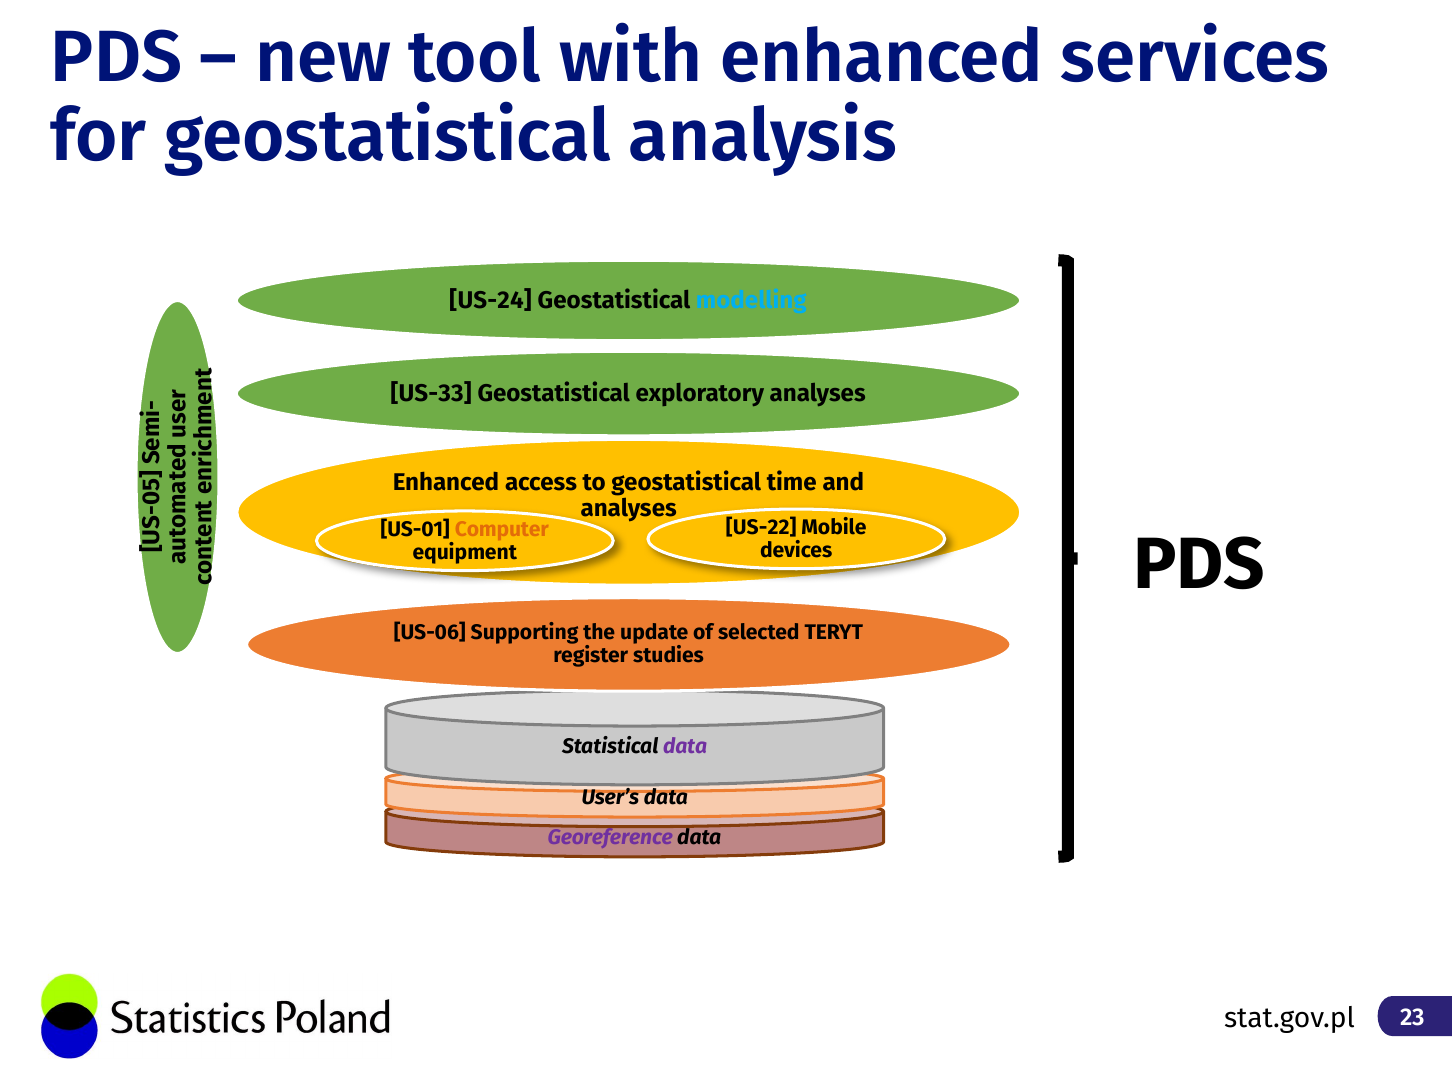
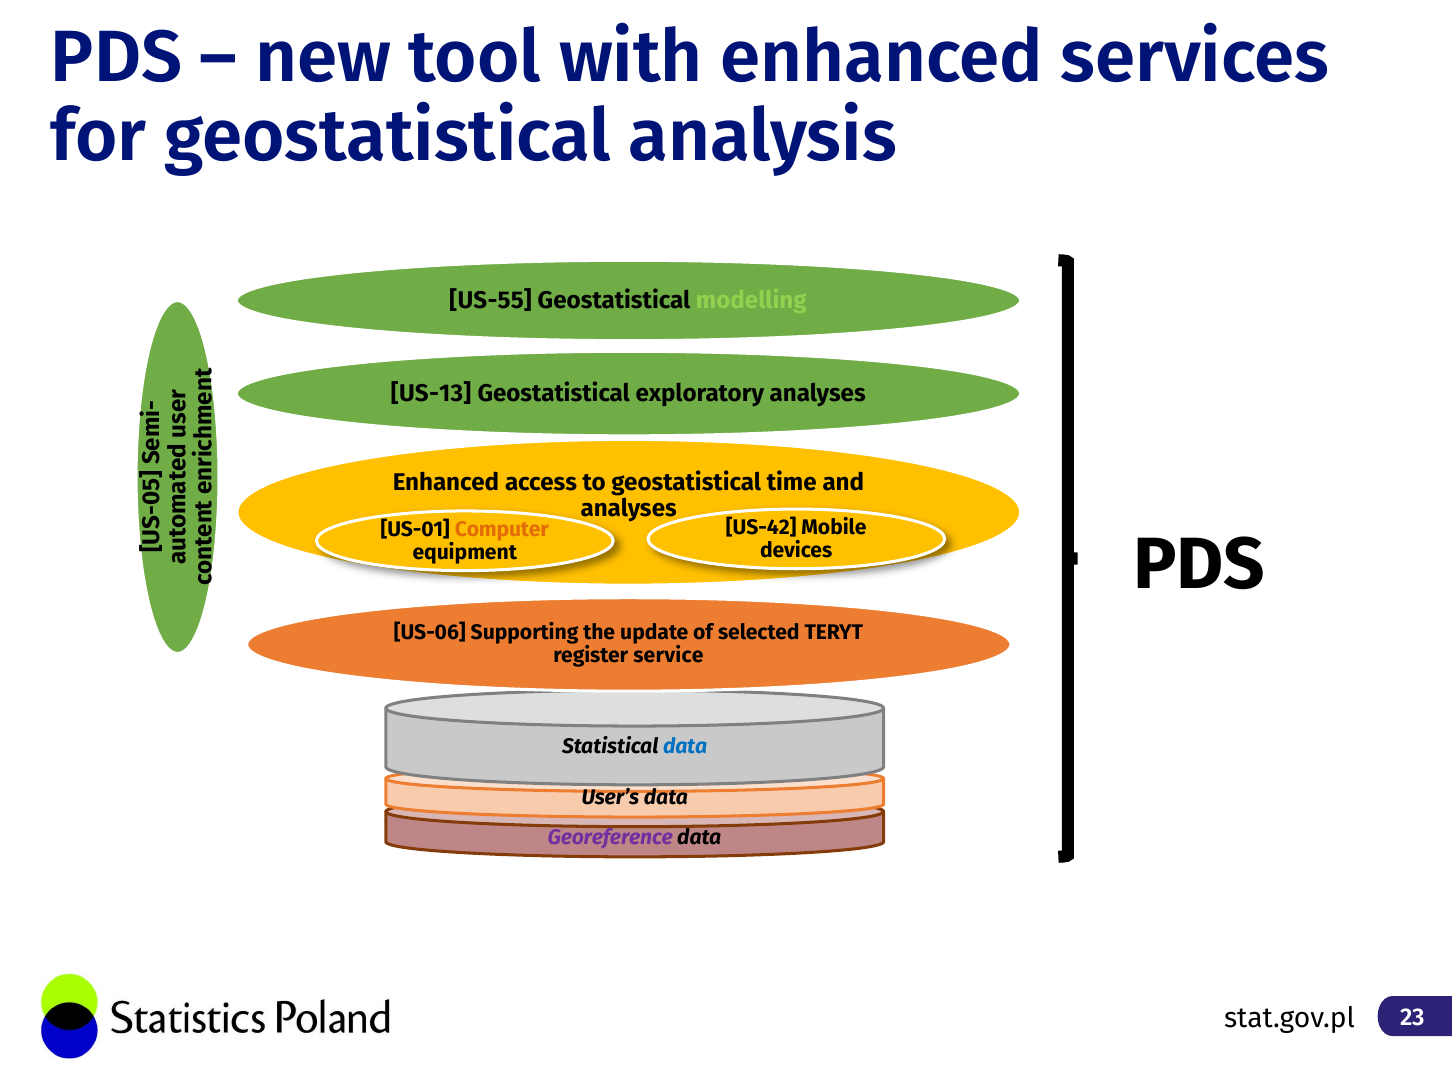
US-24: US-24 -> US-55
modelling colour: light blue -> light green
US-33: US-33 -> US-13
US-22: US-22 -> US-42
studies: studies -> service
data at (685, 746) colour: purple -> blue
